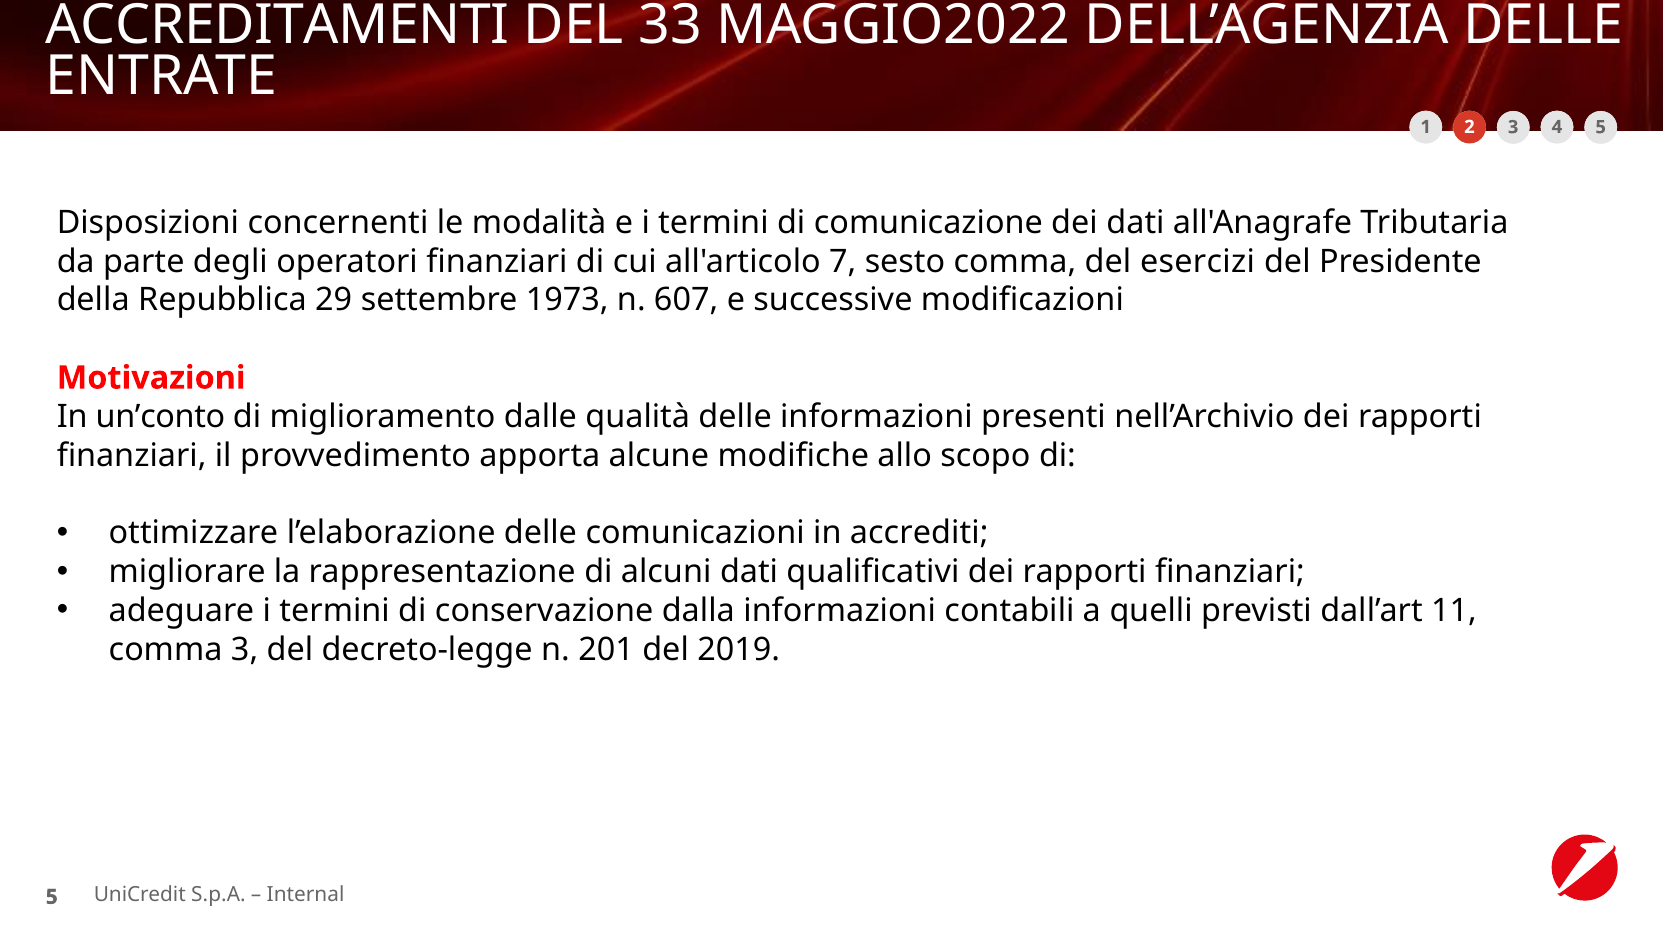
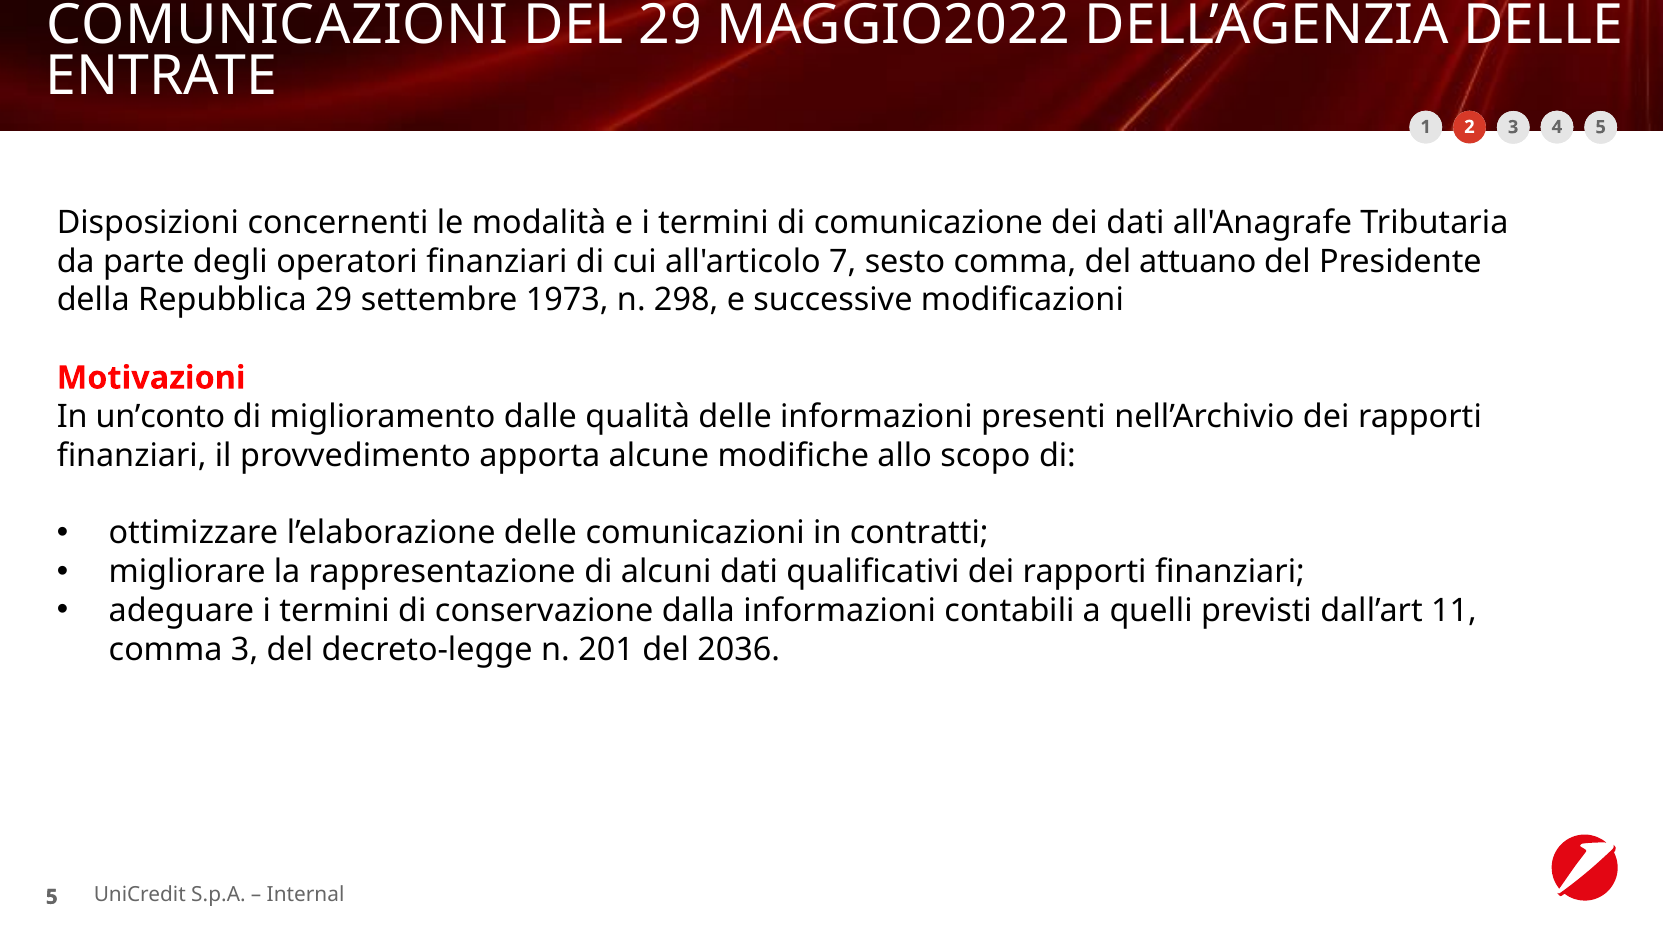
ACCREDITAMENTI at (278, 25): ACCREDITAMENTI -> COMUNICAZIONI
DEL 33: 33 -> 29
esercizi: esercizi -> attuano
607: 607 -> 298
accrediti: accrediti -> contratti
2019: 2019 -> 2036
